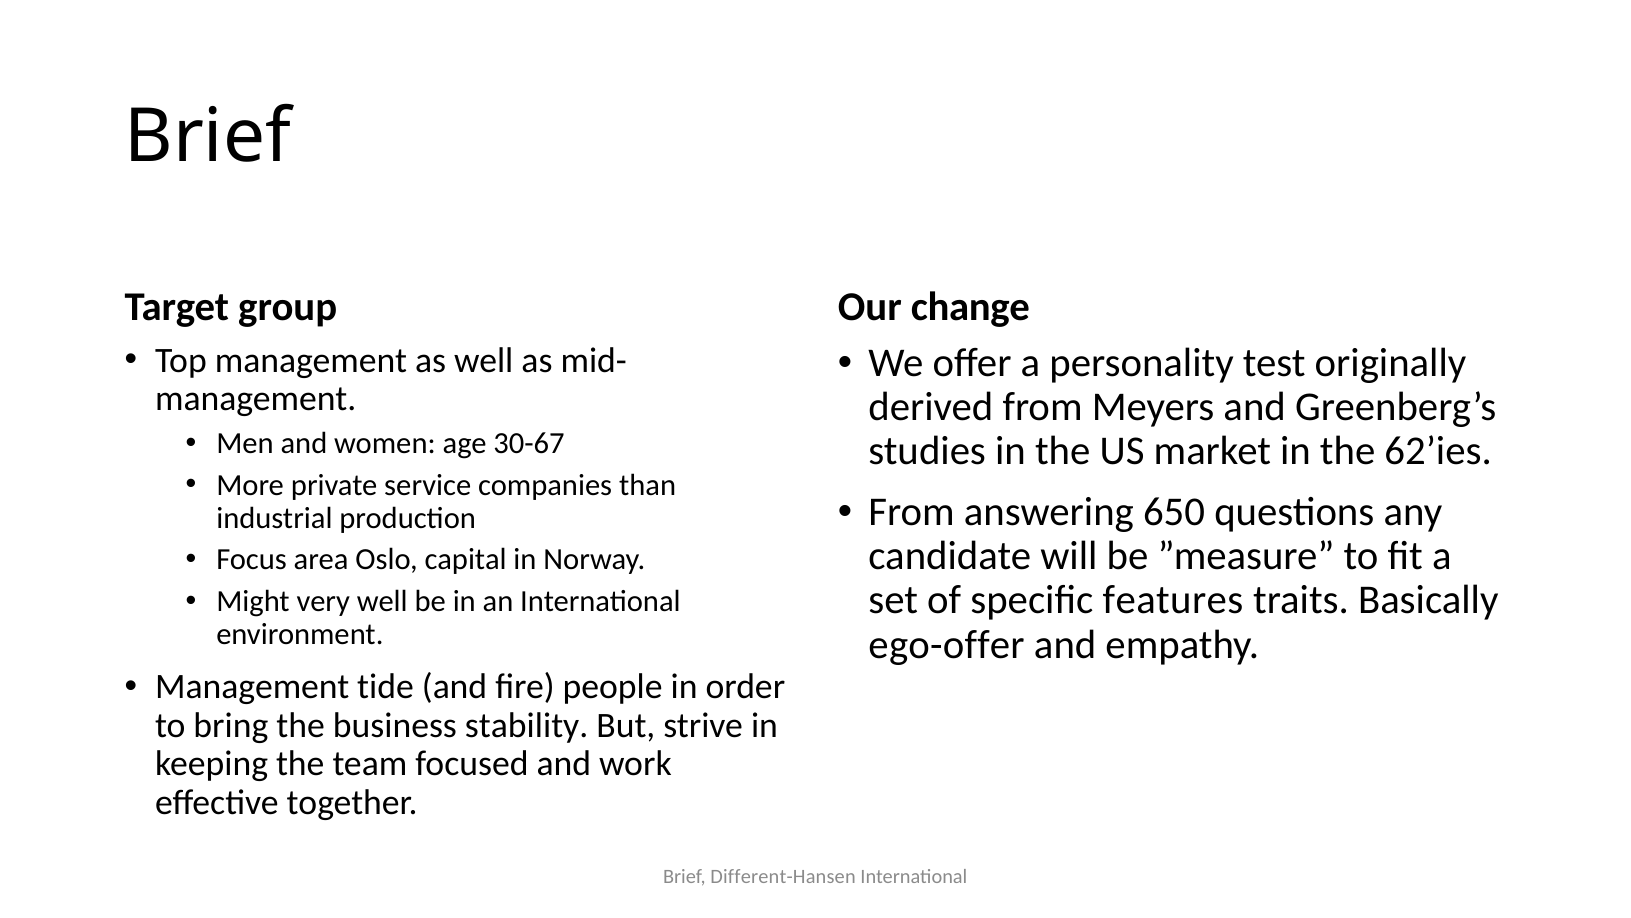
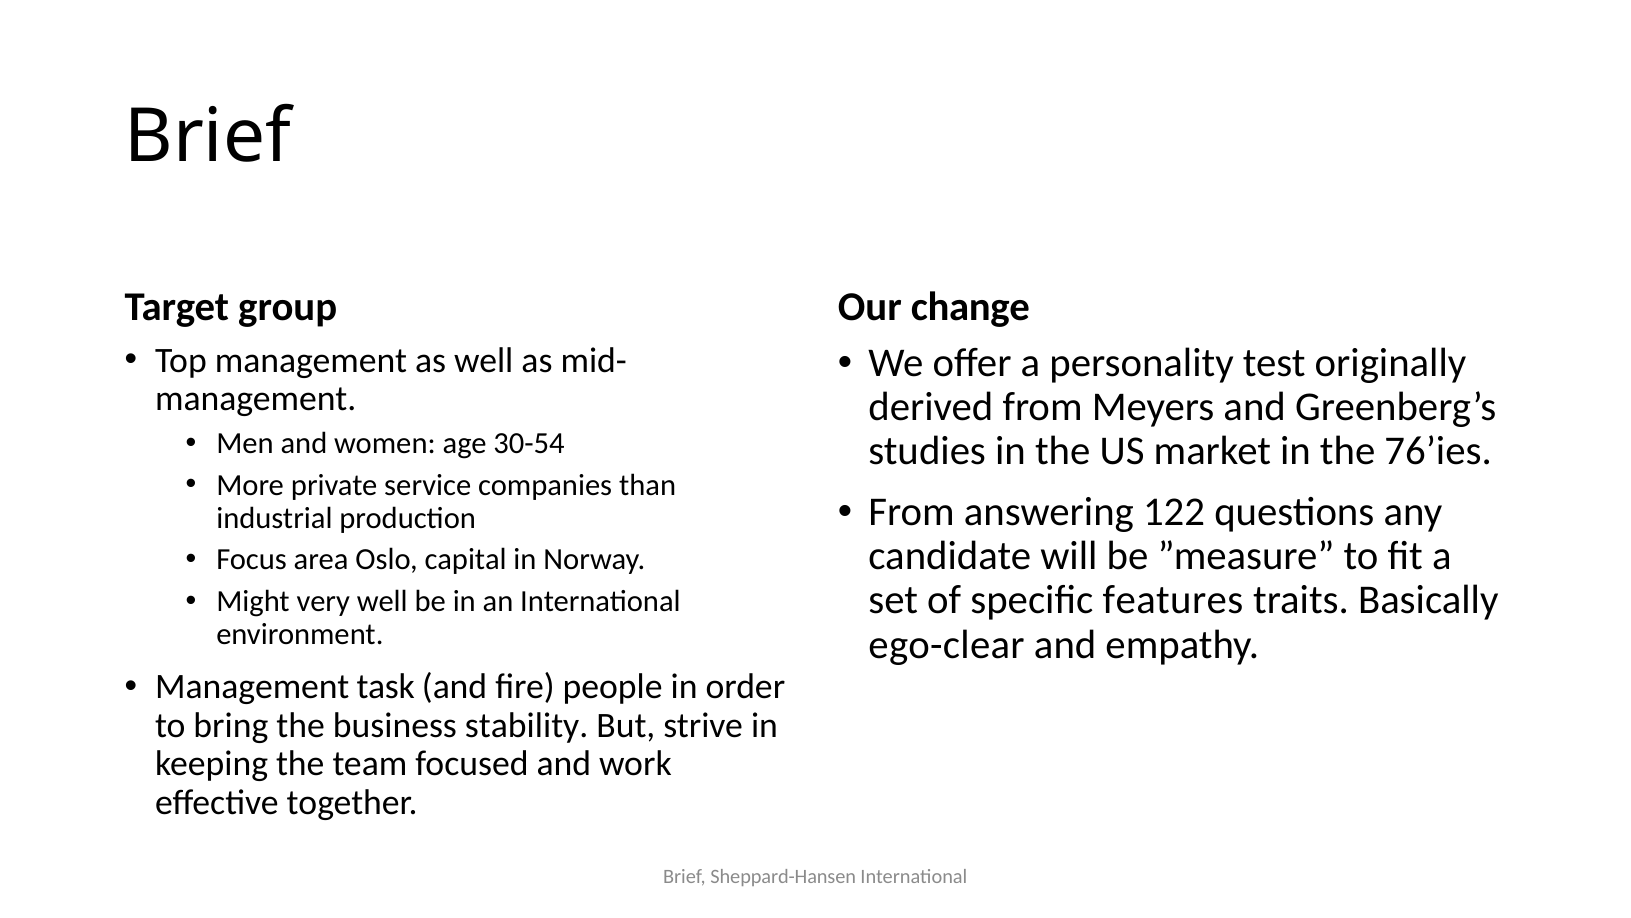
30-67: 30-67 -> 30-54
62’ies: 62’ies -> 76’ies
650: 650 -> 122
ego-offer: ego-offer -> ego-clear
tide: tide -> task
Different-Hansen: Different-Hansen -> Sheppard-Hansen
